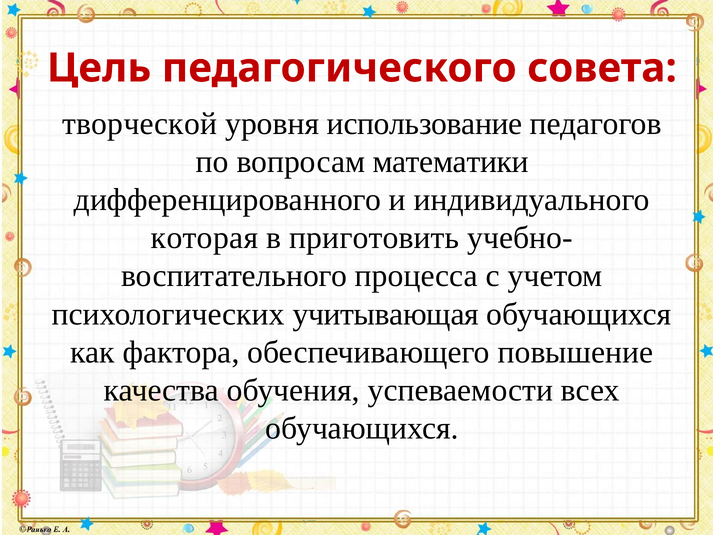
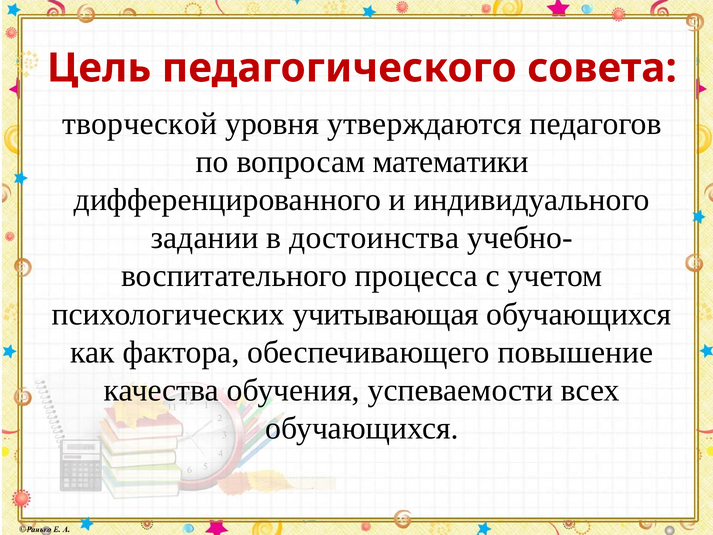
использование: использование -> утверждаются
которая: которая -> задании
приготовить: приготовить -> достоинства
